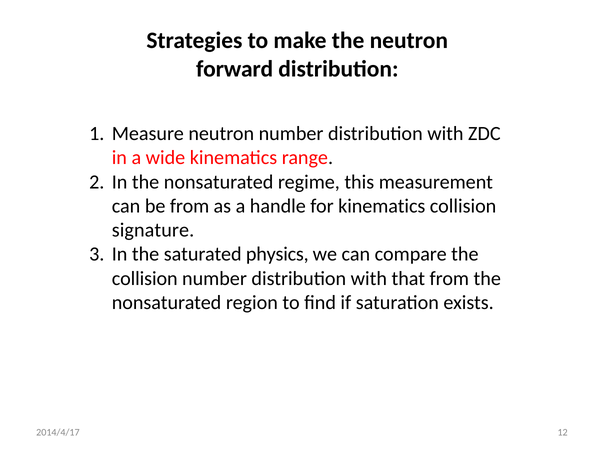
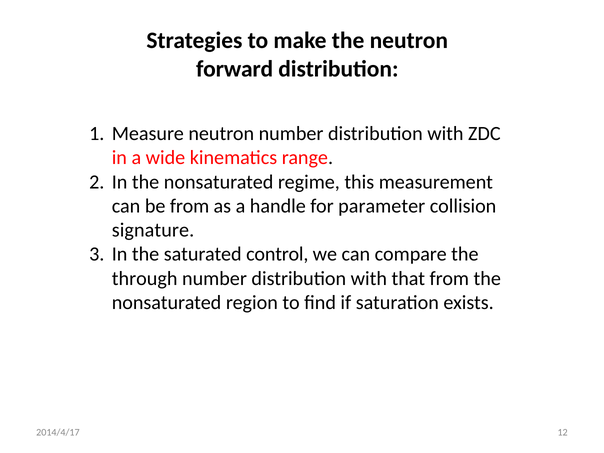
for kinematics: kinematics -> parameter
physics: physics -> control
collision at (145, 278): collision -> through
